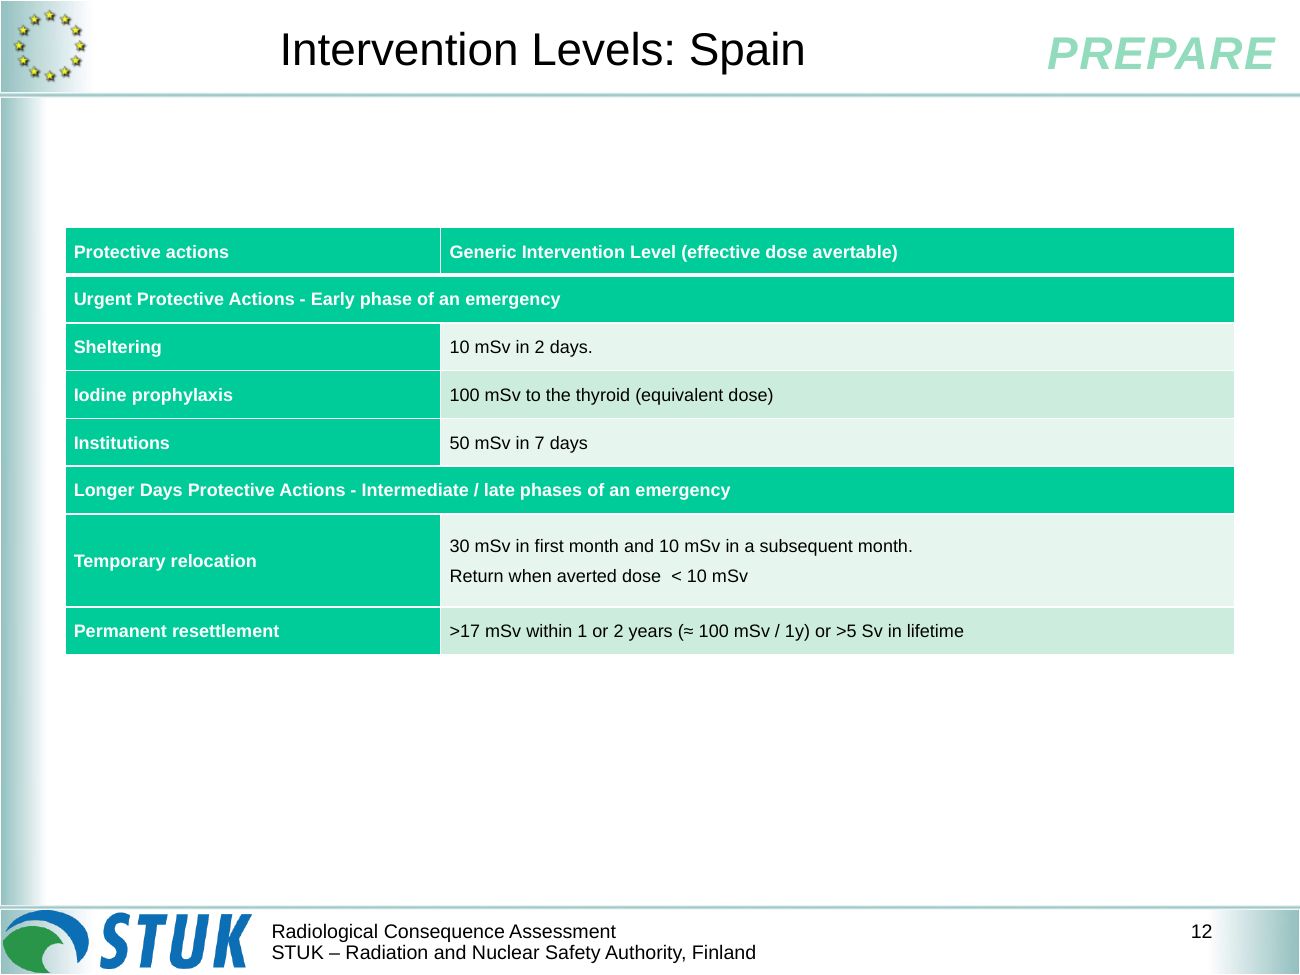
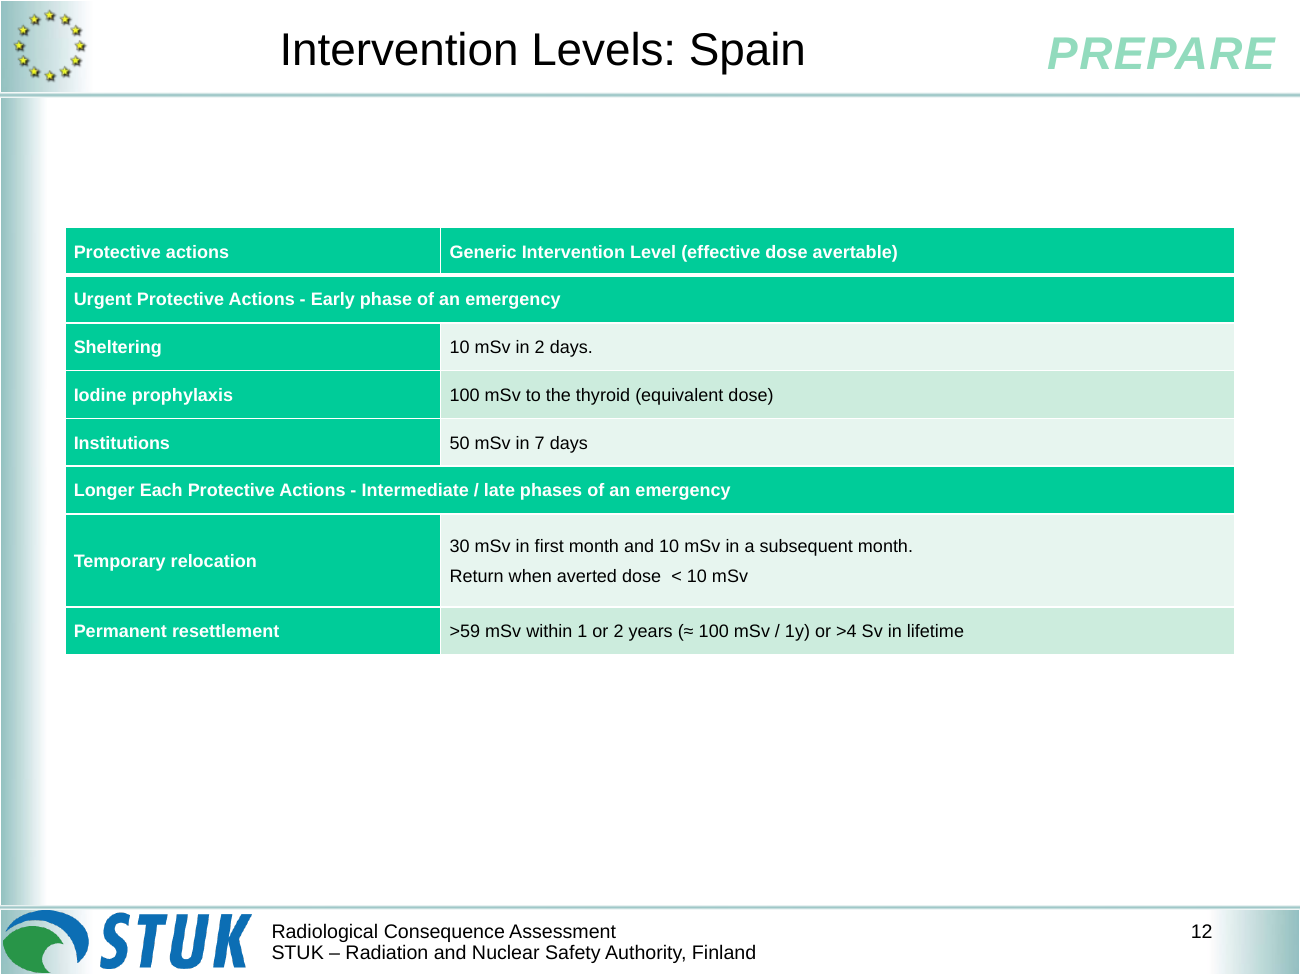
Longer Days: Days -> Each
>17: >17 -> >59
>5: >5 -> >4
